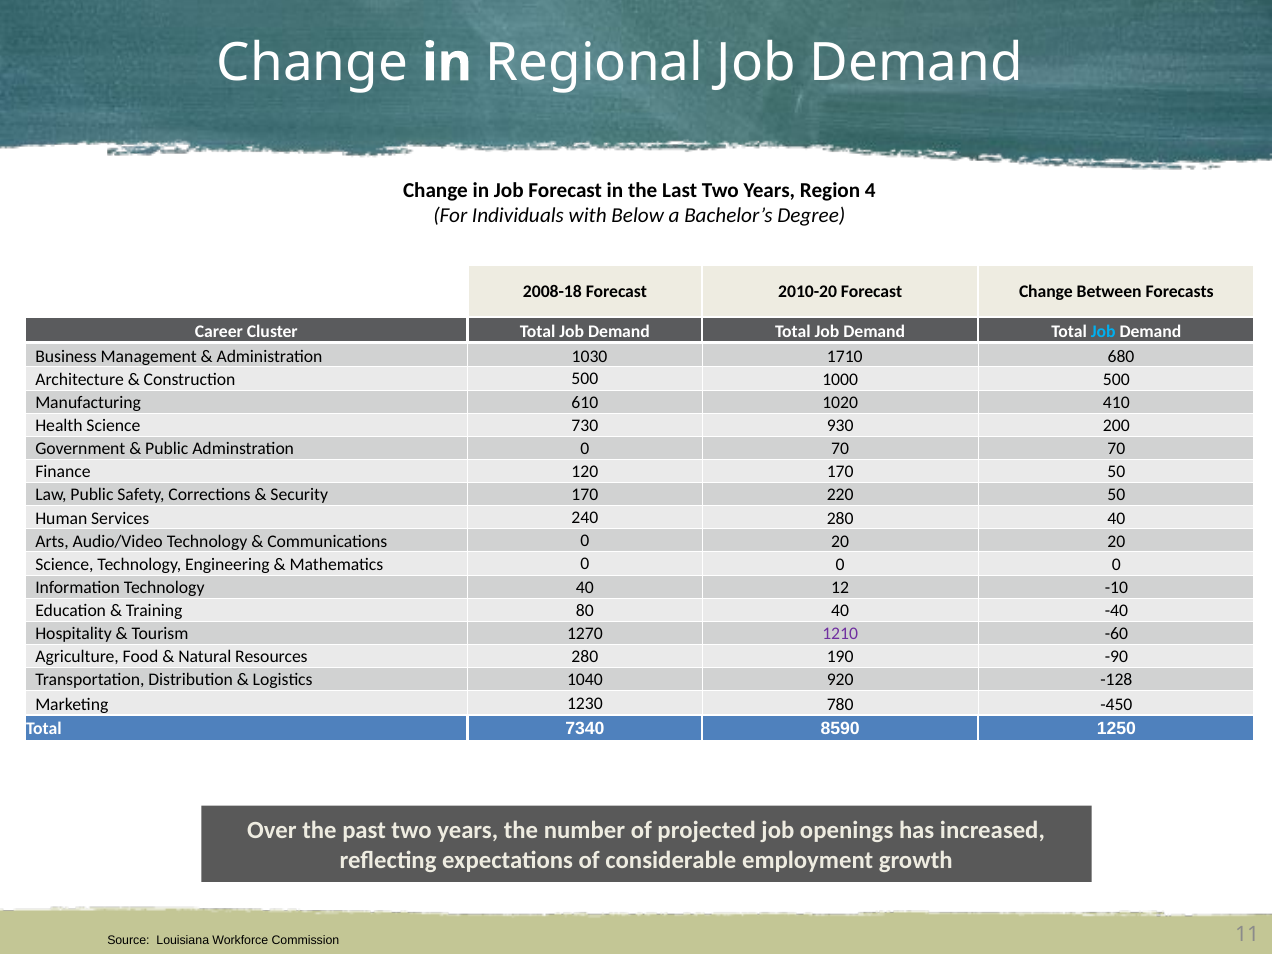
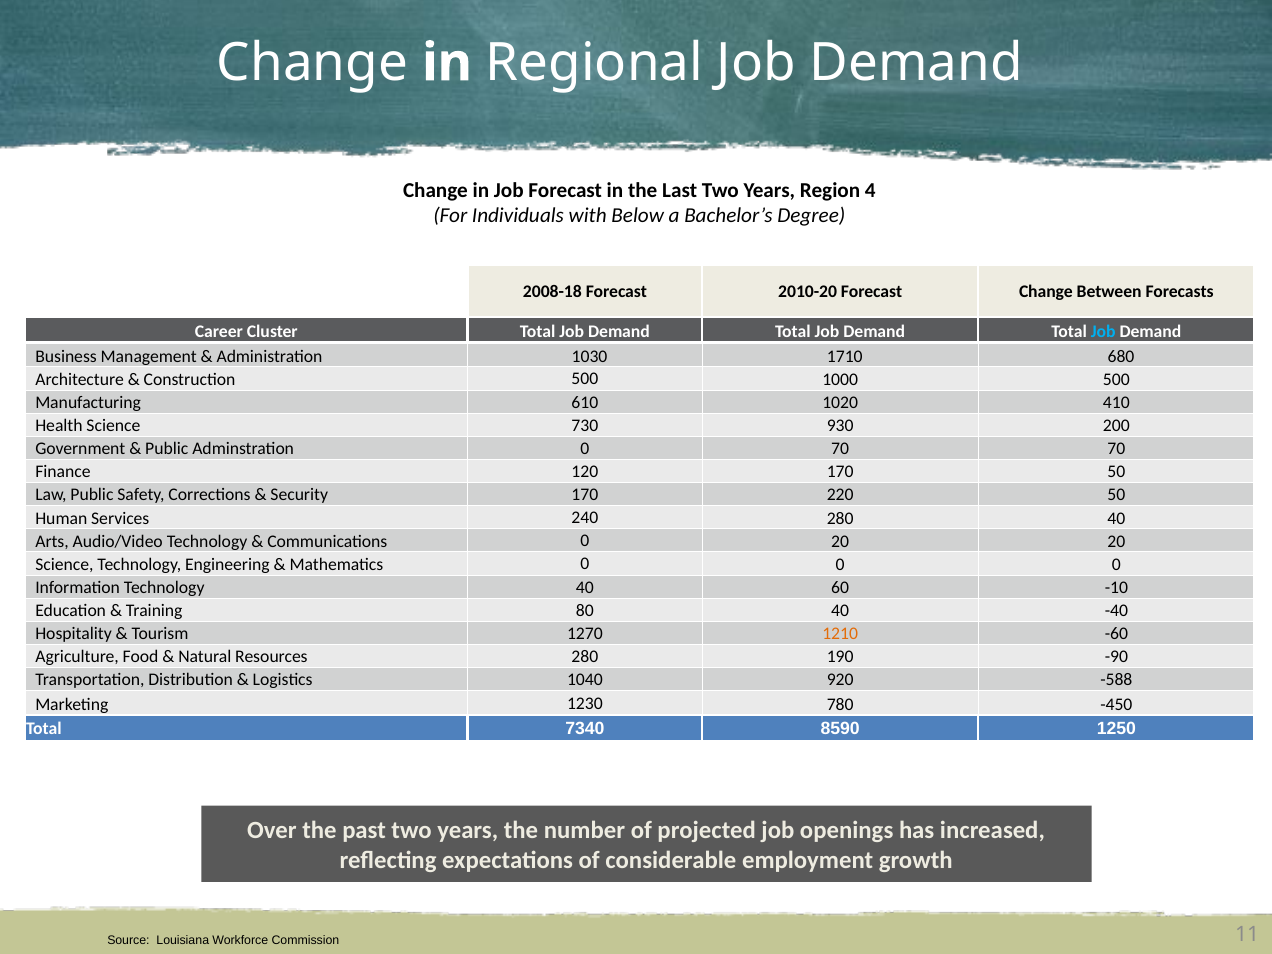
12: 12 -> 60
1210 colour: purple -> orange
-128: -128 -> -588
